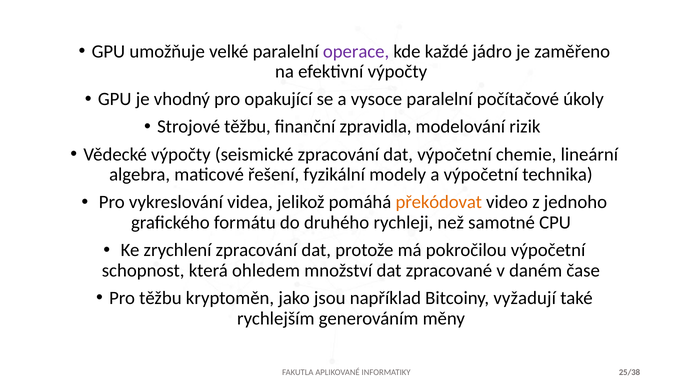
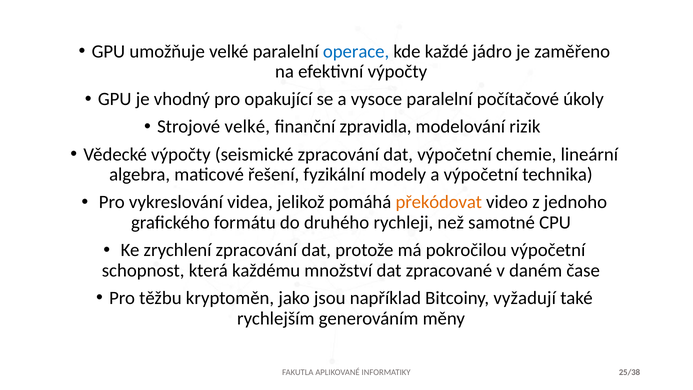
operace colour: purple -> blue
Strojové těžbu: těžbu -> velké
ohledem: ohledem -> každému
